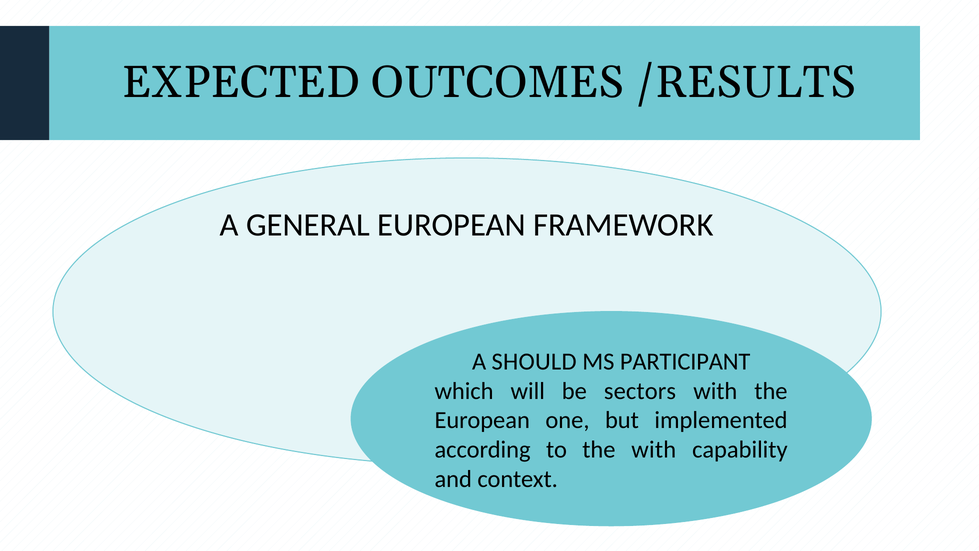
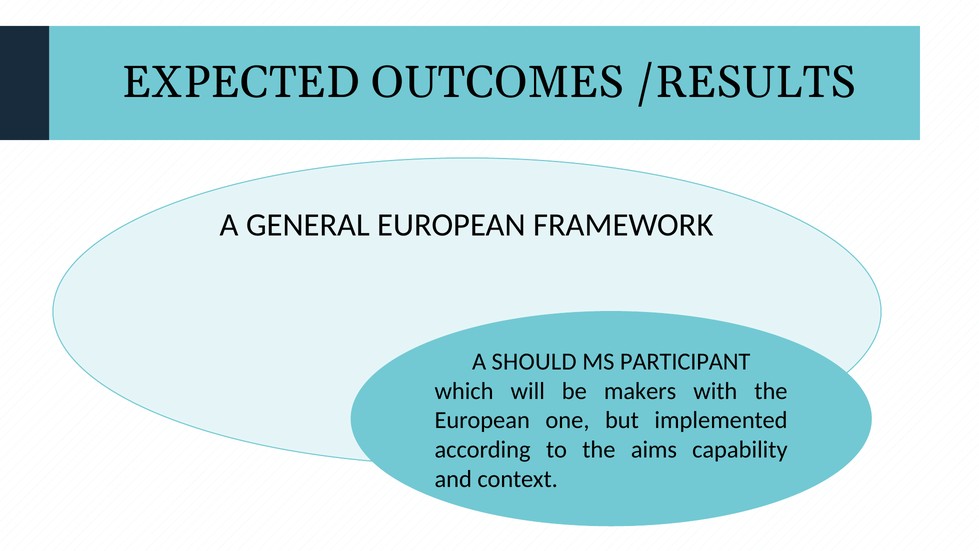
sectors: sectors -> makers
the with: with -> aims
